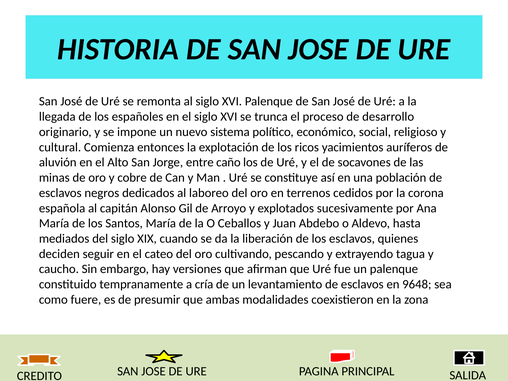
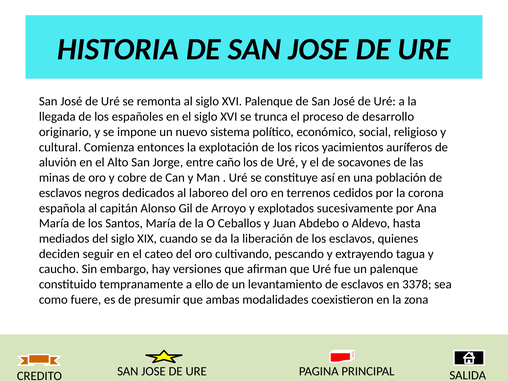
cría: cría -> ello
9648: 9648 -> 3378
